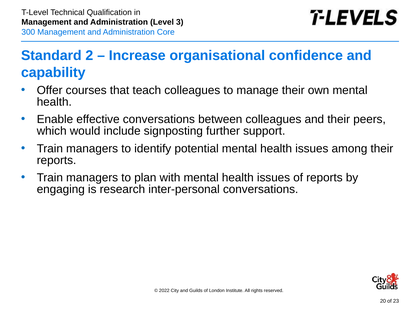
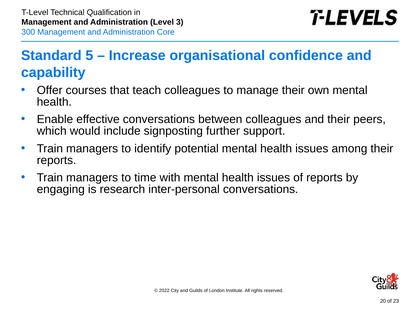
2: 2 -> 5
plan: plan -> time
